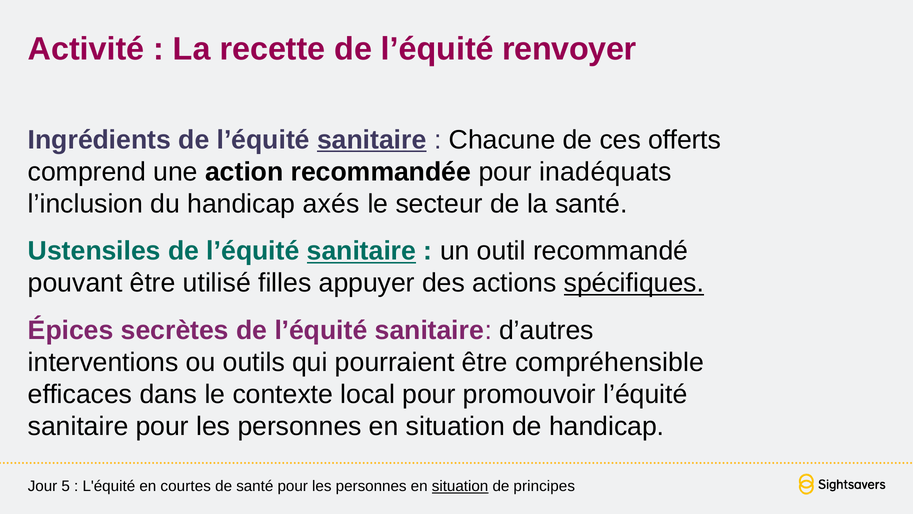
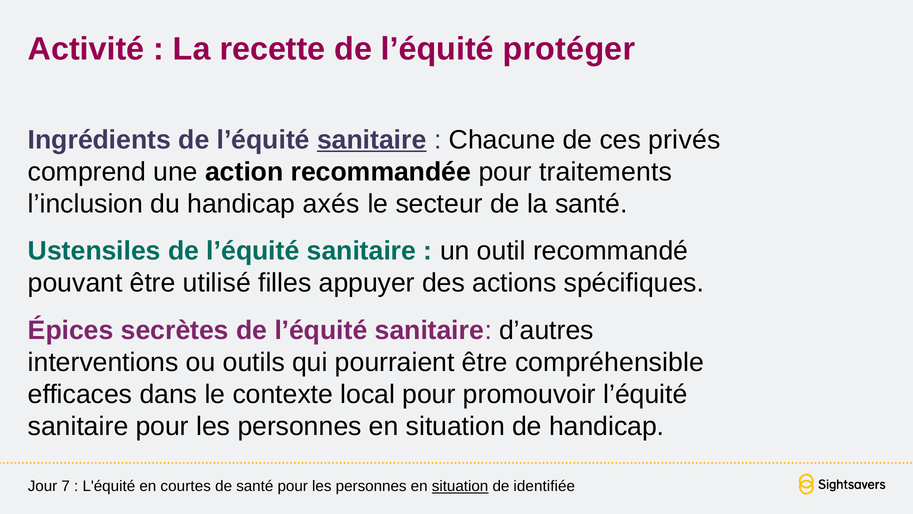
renvoyer: renvoyer -> protéger
offerts: offerts -> privés
inadéquats: inadéquats -> traitements
sanitaire at (361, 251) underline: present -> none
spécifiques underline: present -> none
5: 5 -> 7
principes: principes -> identifiée
